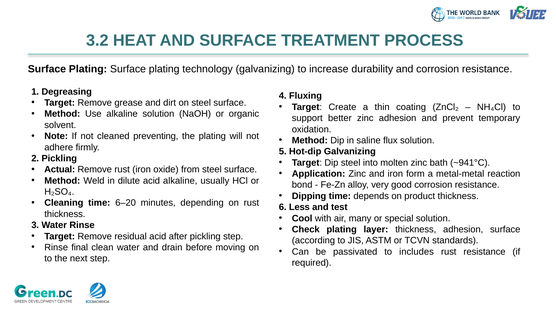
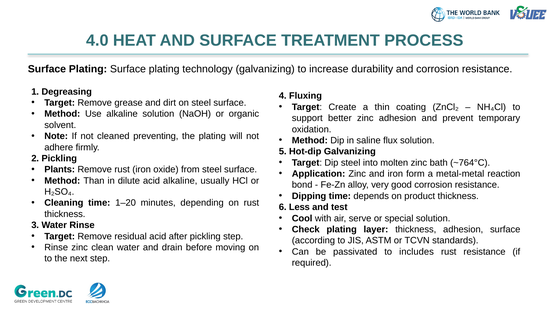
3.2: 3.2 -> 4.0
~941°C: ~941°C -> ~764°C
Actual: Actual -> Plants
Weld: Weld -> Than
6–20: 6–20 -> 1–20
many: many -> serve
Rinse final: final -> zinc
